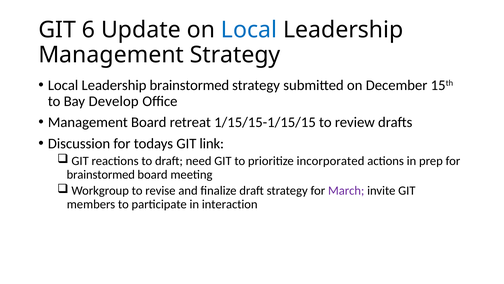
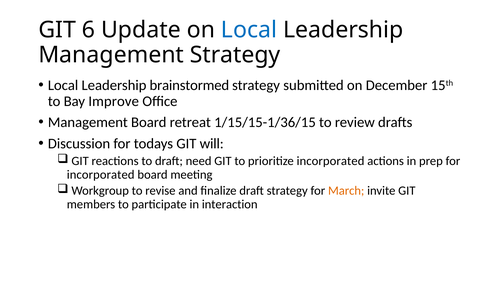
Develop: Develop -> Improve
1/15/15-1/15/15: 1/15/15-1/15/15 -> 1/15/15-1/36/15
link: link -> will
brainstormed at (101, 174): brainstormed -> incorporated
March colour: purple -> orange
